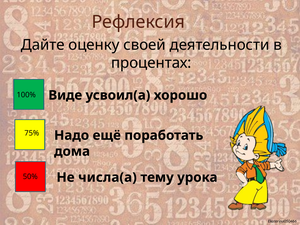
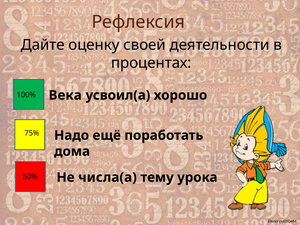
Виде: Виде -> Века
